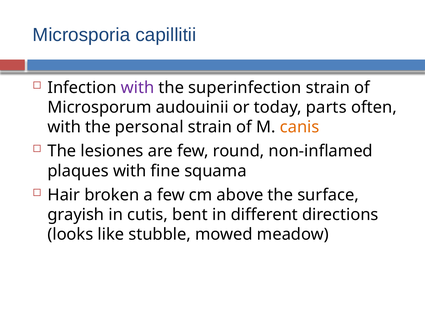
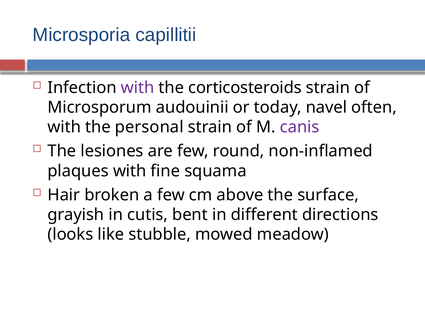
superinfection: superinfection -> corticosteroids
parts: parts -> navel
canis colour: orange -> purple
